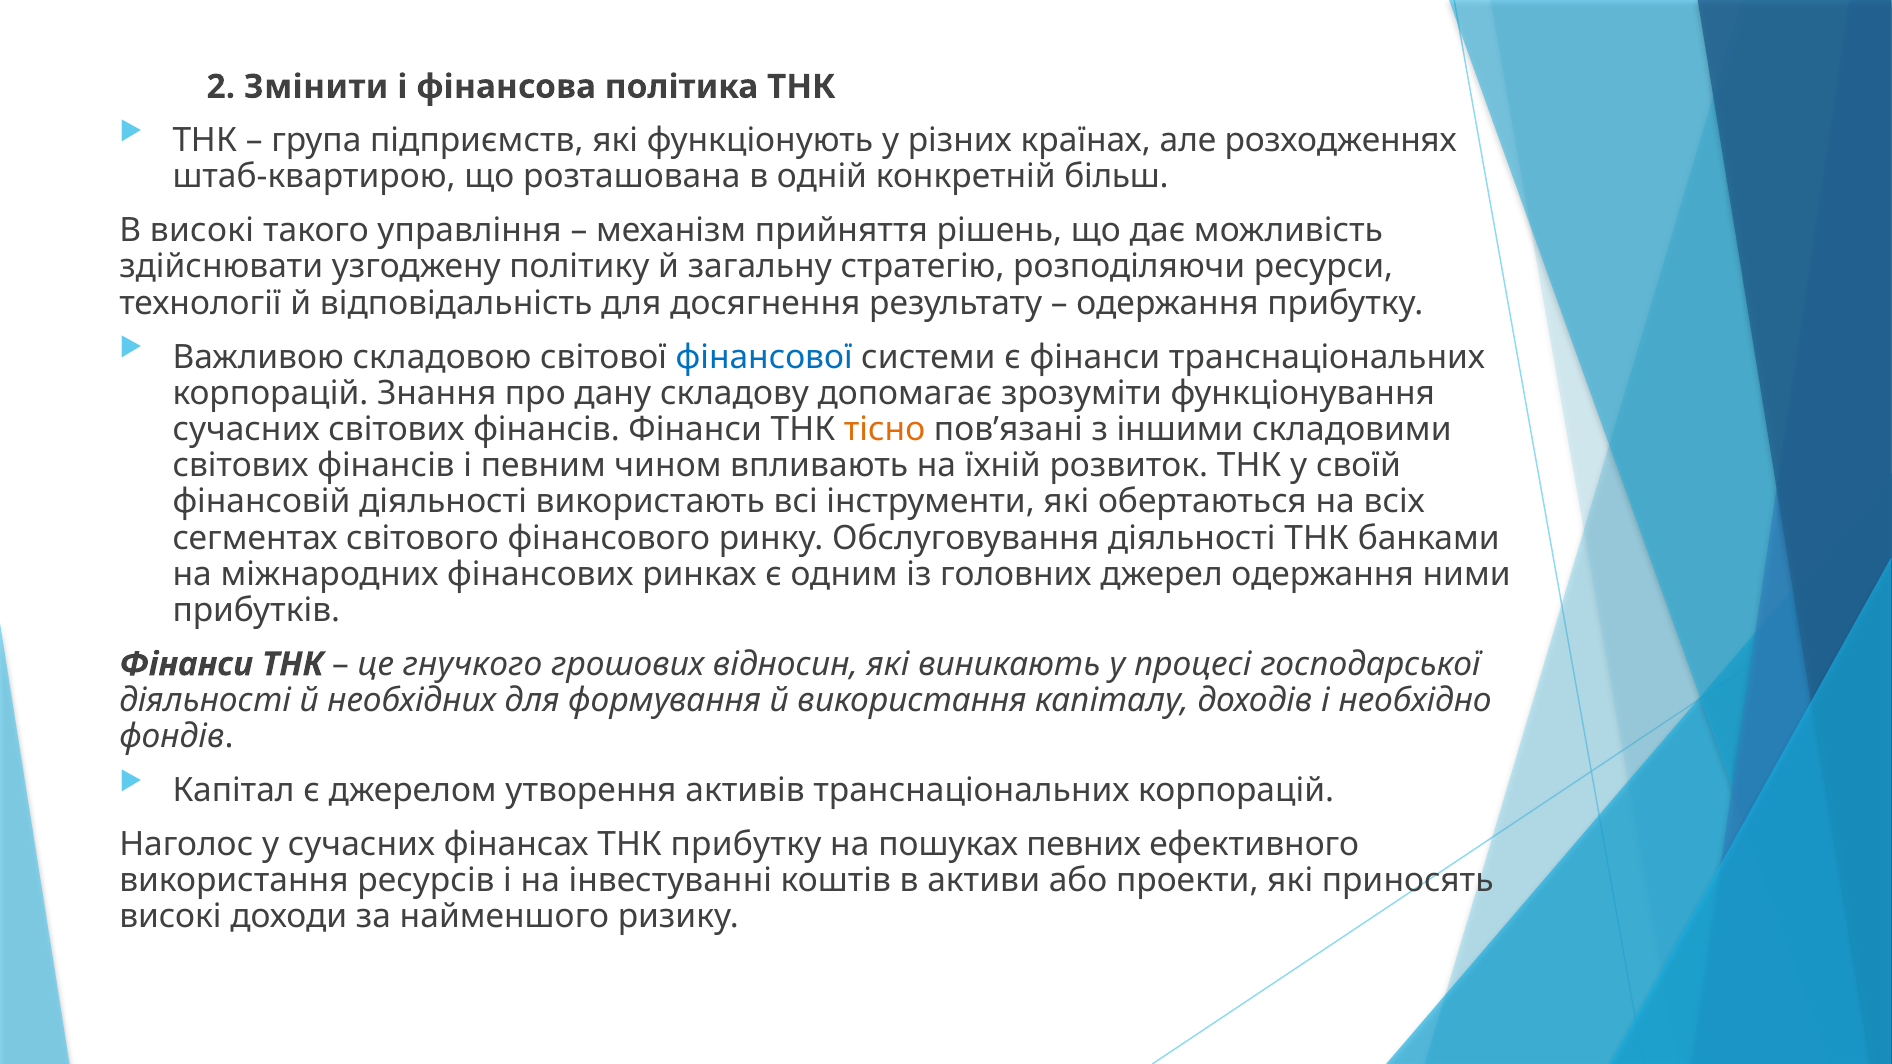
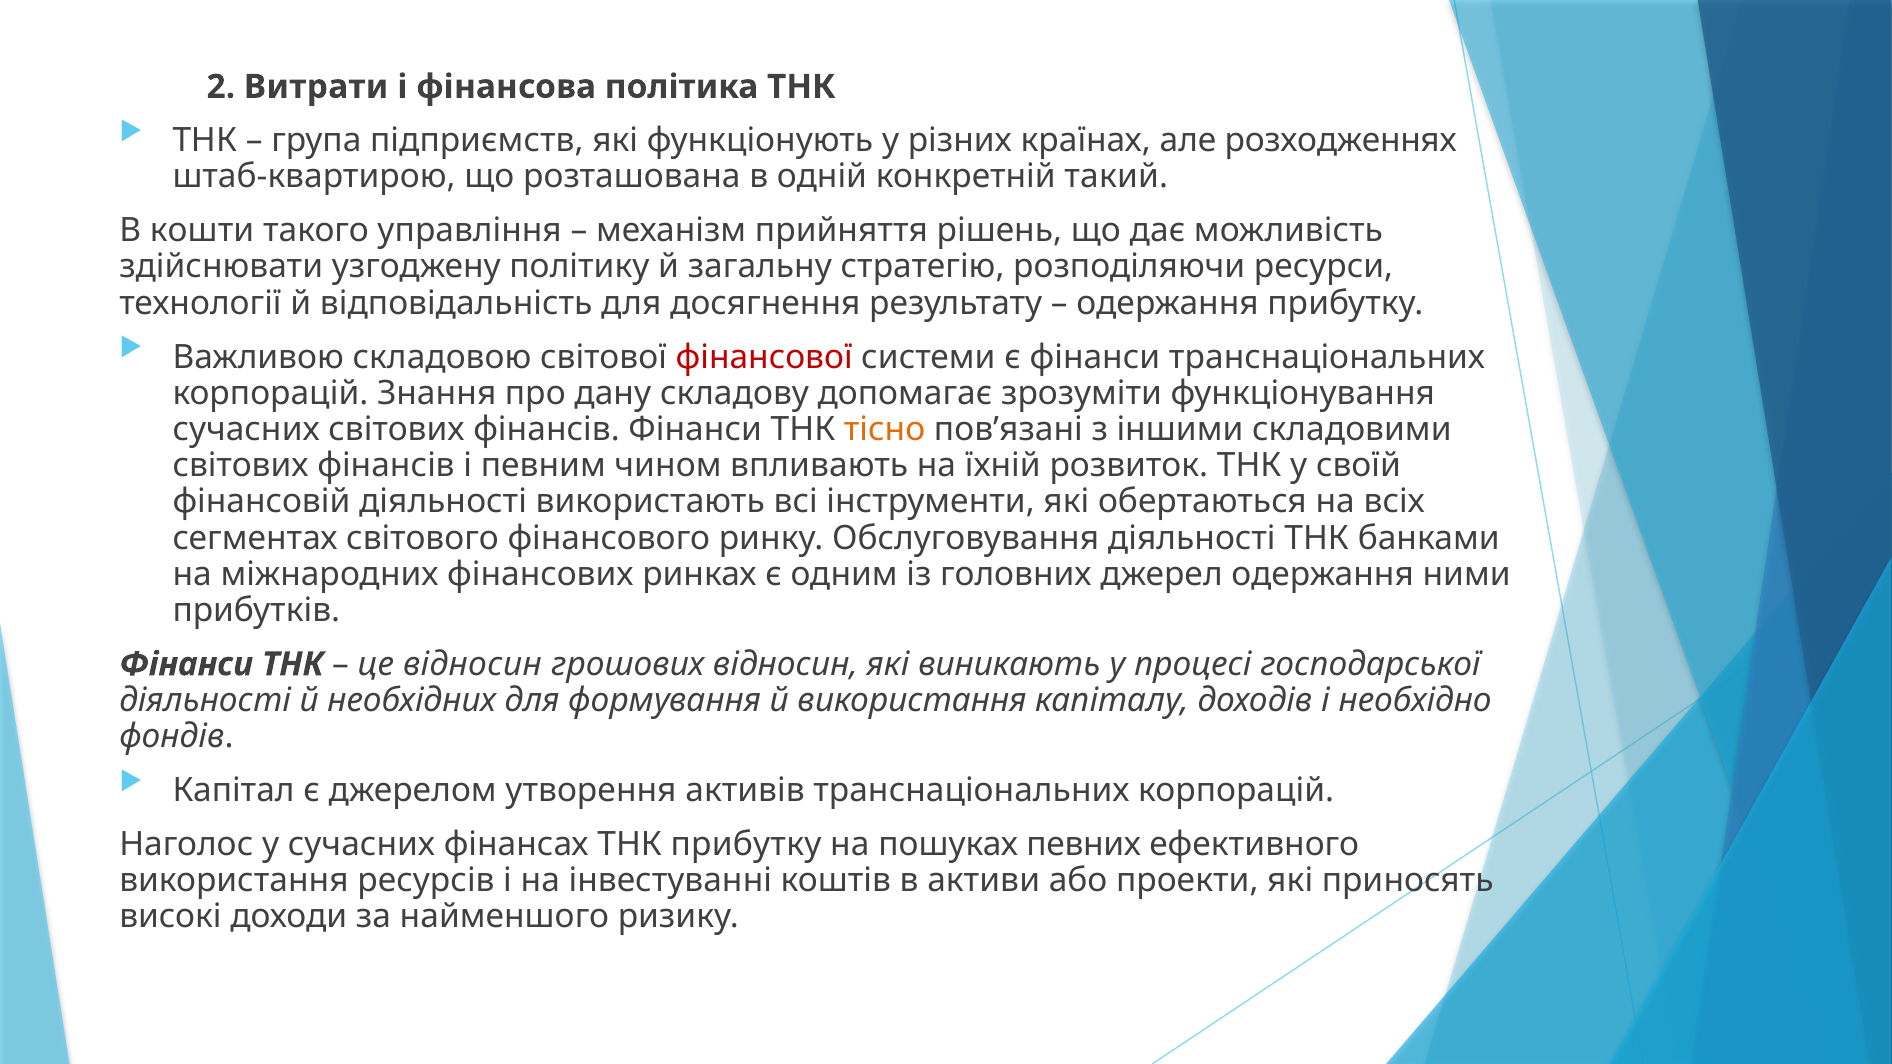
Змінити: Змінити -> Витрати
більш: більш -> такий
В високі: високі -> кошти
фінансової colour: blue -> red
це гнучкого: гнучкого -> відносин
